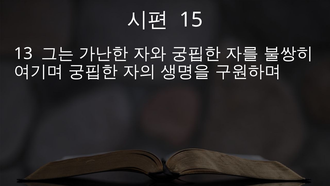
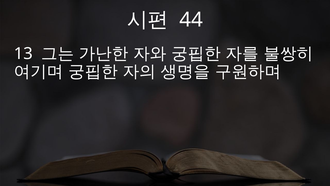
15: 15 -> 44
